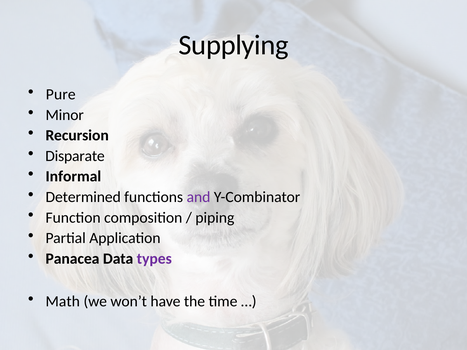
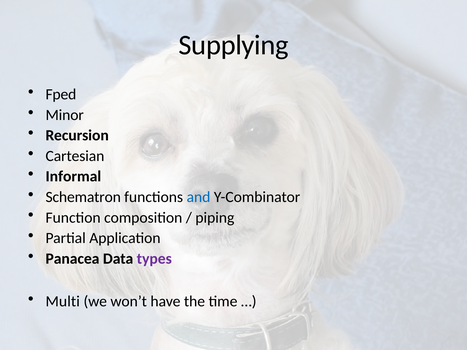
Pure: Pure -> Fped
Disparate: Disparate -> Cartesian
Determined: Determined -> Schematron
and colour: purple -> blue
Math: Math -> Multi
